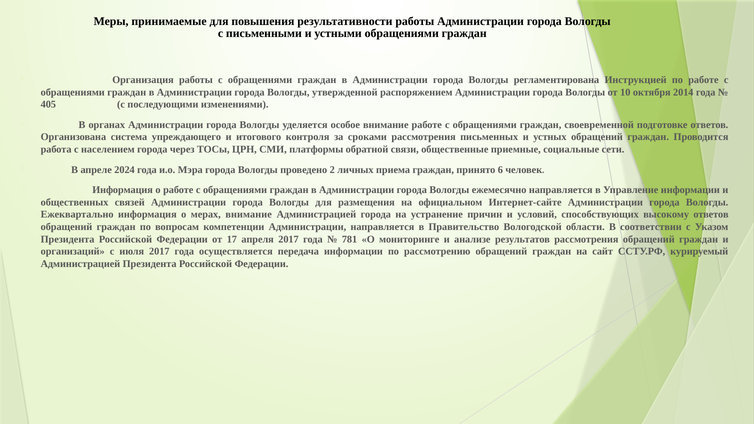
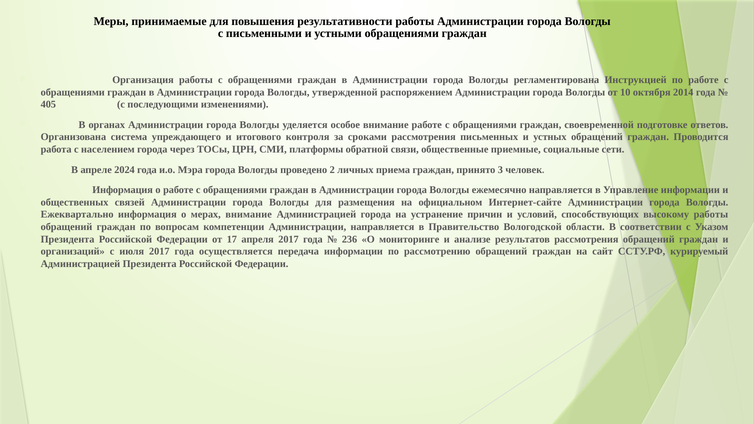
6: 6 -> 3
высокому ответов: ответов -> работы
781: 781 -> 236
